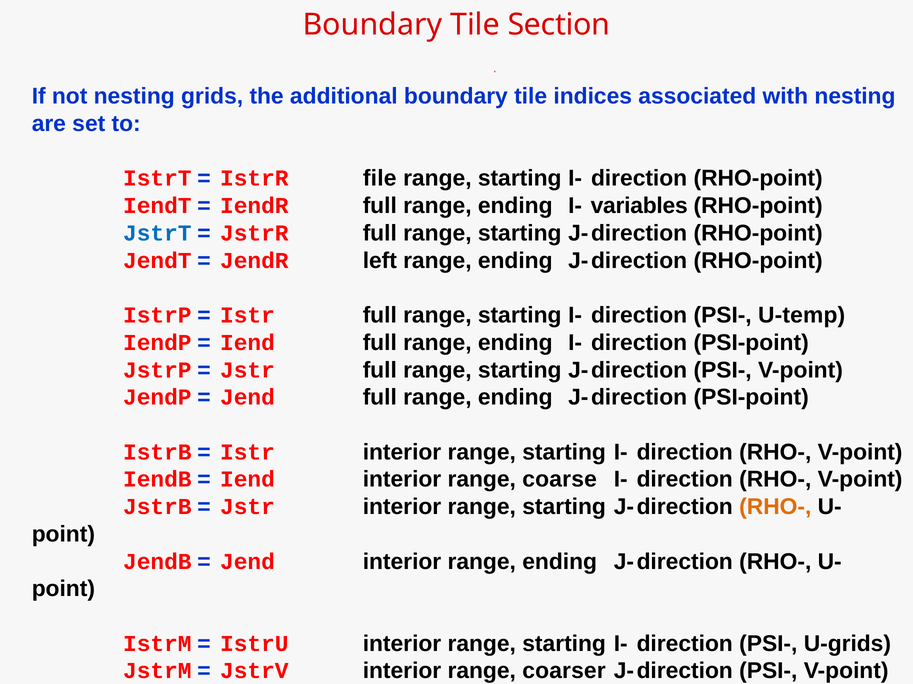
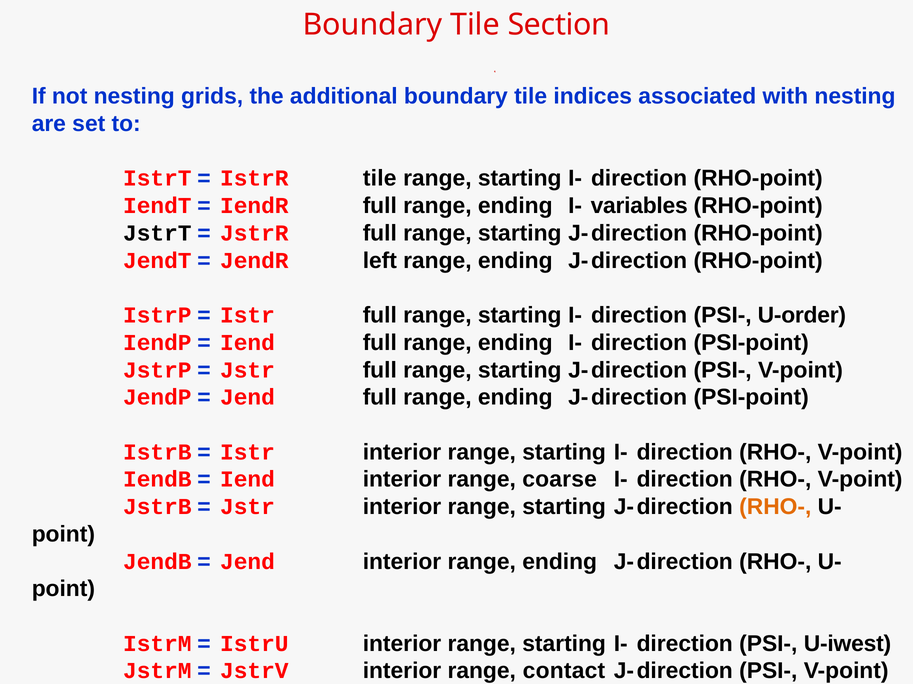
IstrR file: file -> tile
JstrT colour: blue -> black
U-temp: U-temp -> U-order
U-grids: U-grids -> U-iwest
coarser: coarser -> contact
